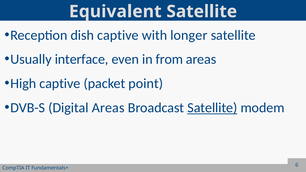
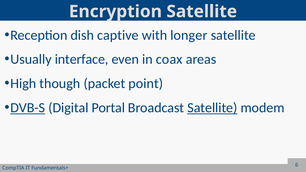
Equivalent: Equivalent -> Encryption
from: from -> coax
High captive: captive -> though
DVB-S underline: none -> present
Digital Areas: Areas -> Portal
